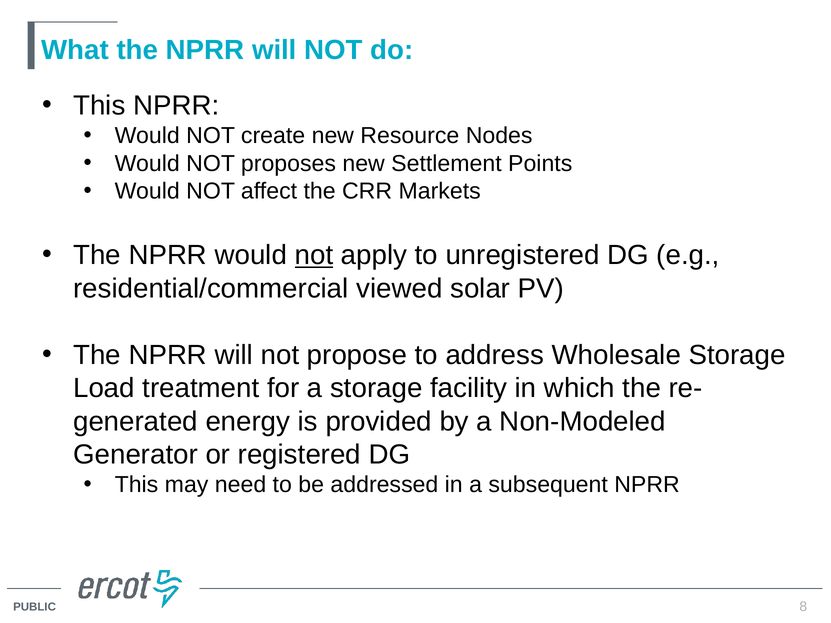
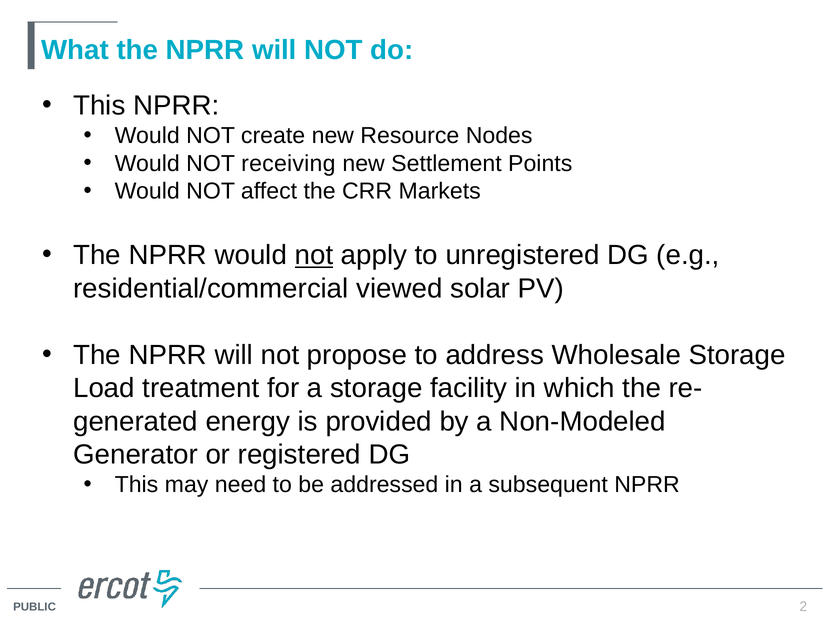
proposes: proposes -> receiving
8: 8 -> 2
